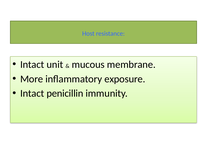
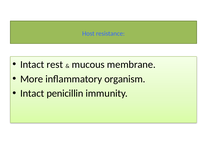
unit: unit -> rest
exposure: exposure -> organism
